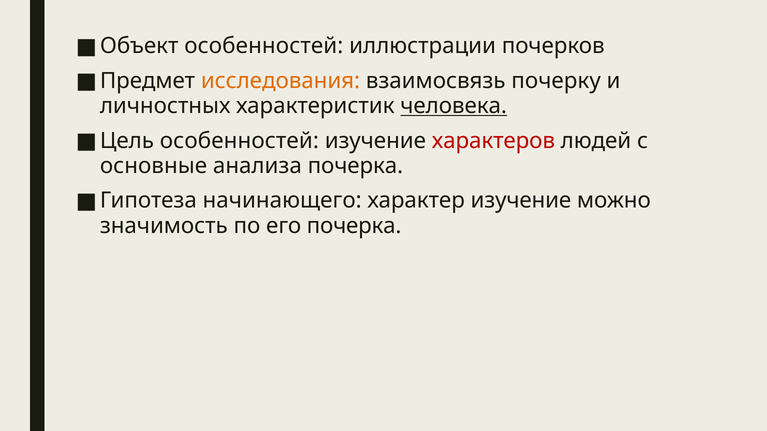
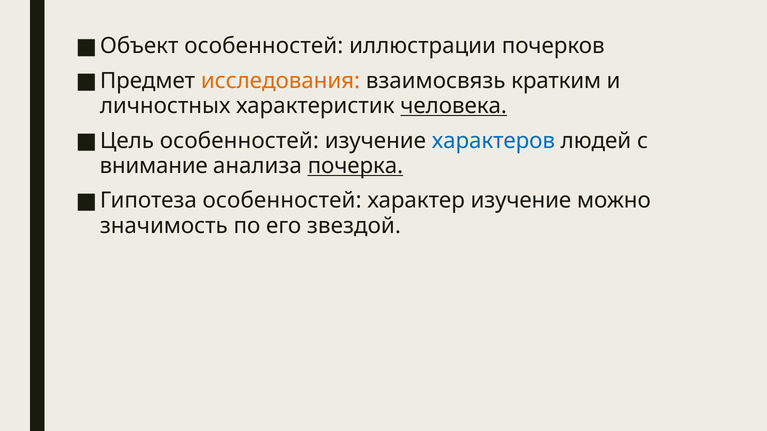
почерку: почерку -> кратким
характеров colour: red -> blue
основные: основные -> внимание
почерка at (355, 166) underline: none -> present
Гипотеза начинающего: начинающего -> особенностей
его почерка: почерка -> звездой
